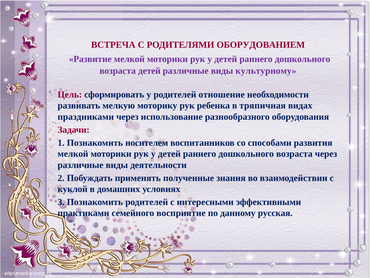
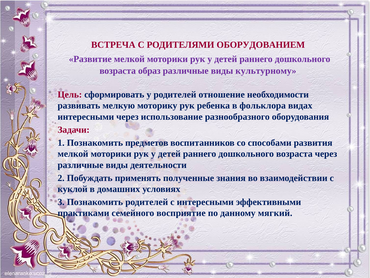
возраста детей: детей -> образ
тряпичная: тряпичная -> фольклора
праздниками at (86, 117): праздниками -> интересными
носителем: носителем -> предметов
русская: русская -> мягкий
